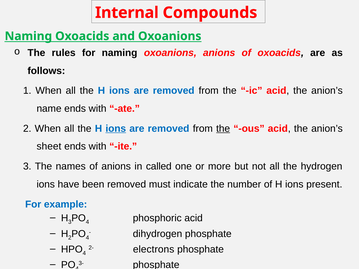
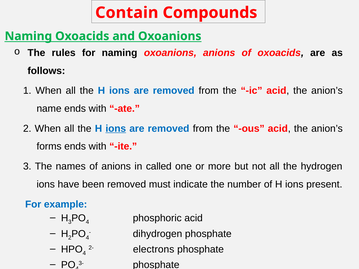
Internal: Internal -> Contain
the at (223, 129) underline: present -> none
sheet: sheet -> forms
